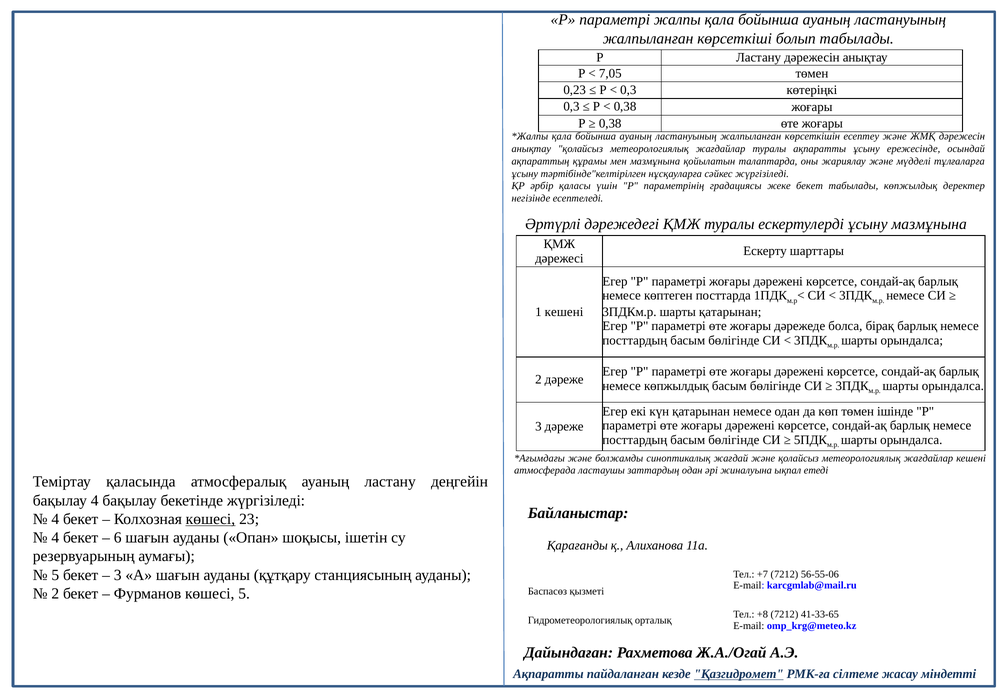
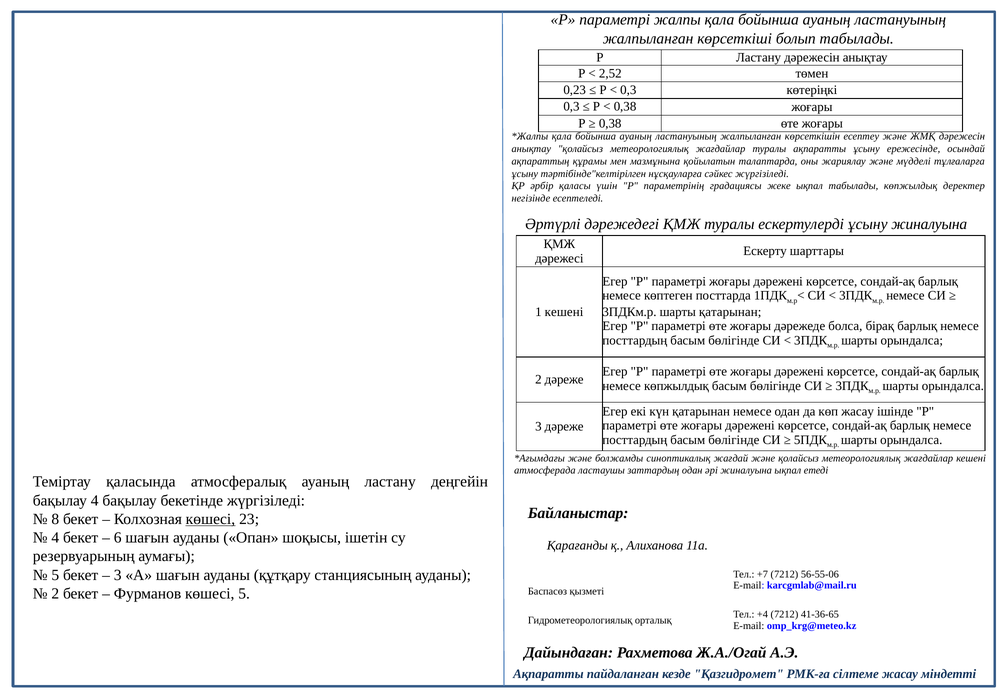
7,05: 7,05 -> 2,52
жеке бекет: бекет -> ықпал
ұсыну мазмұнына: мазмұнына -> жиналуына
көп төмен: төмен -> жасау
4 at (55, 519): 4 -> 8
+8: +8 -> +4
41-33-65: 41-33-65 -> 41-36-65
Қазгидромет underline: present -> none
